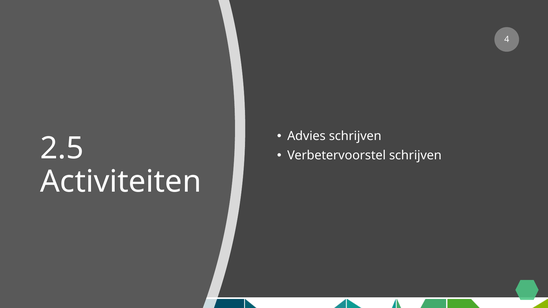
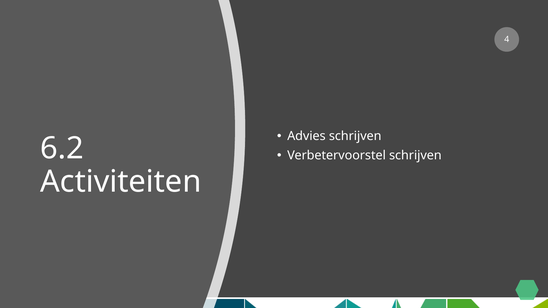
2.5: 2.5 -> 6.2
